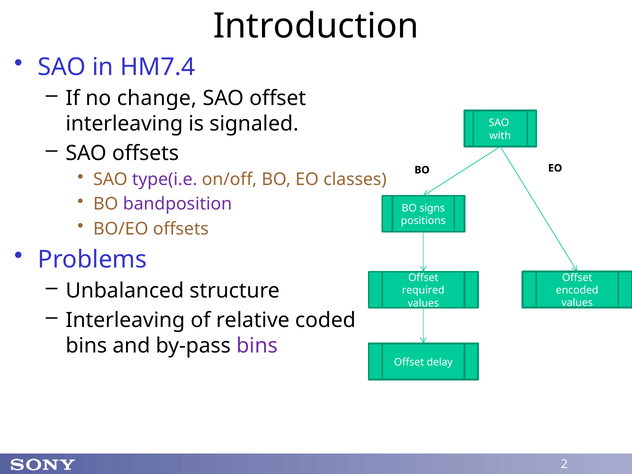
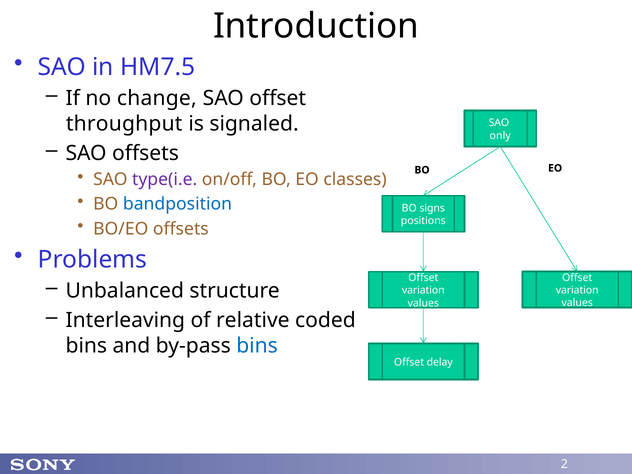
HM7.4: HM7.4 -> HM7.5
interleaving at (124, 124): interleaving -> throughput
with: with -> only
bandposition colour: purple -> blue
encoded at (577, 290): encoded -> variation
required at (423, 291): required -> variation
bins at (257, 346) colour: purple -> blue
